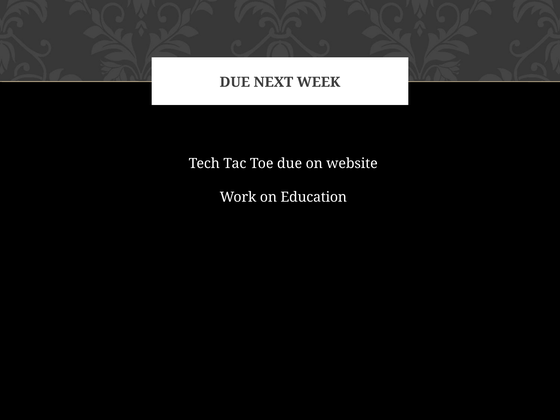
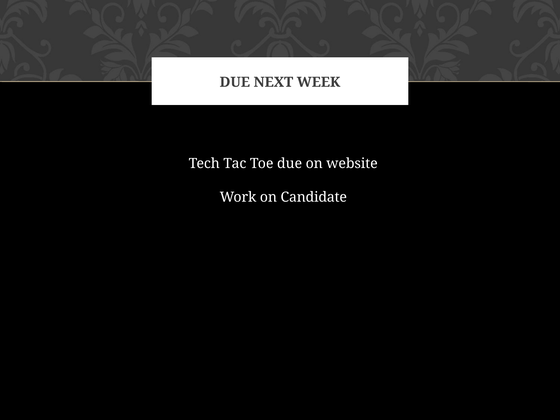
Education: Education -> Candidate
